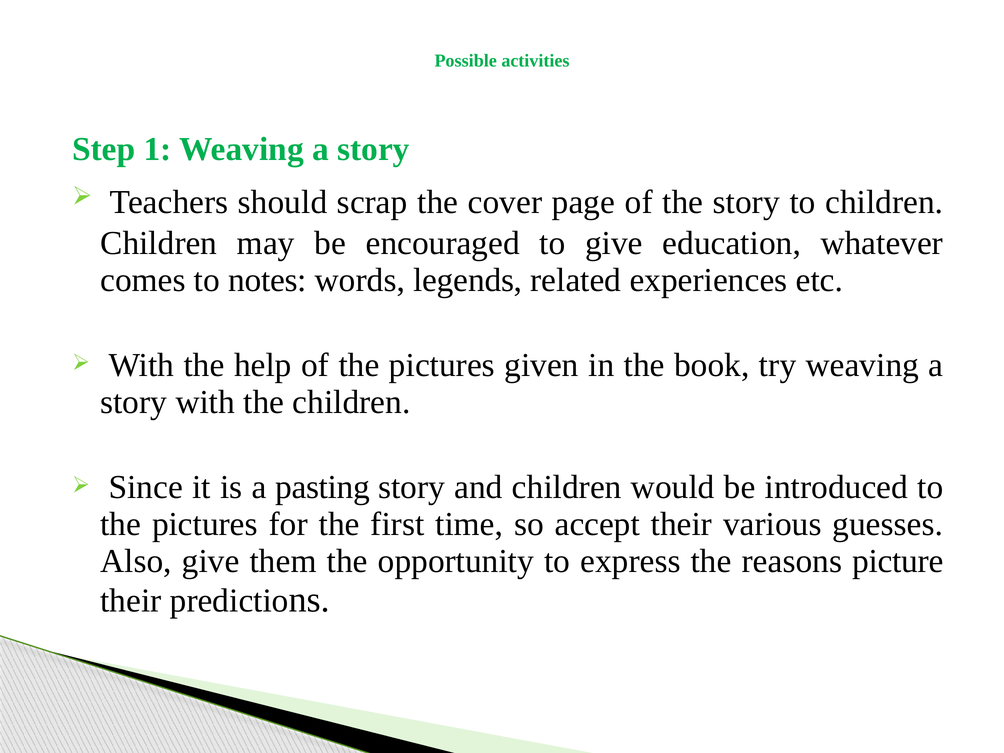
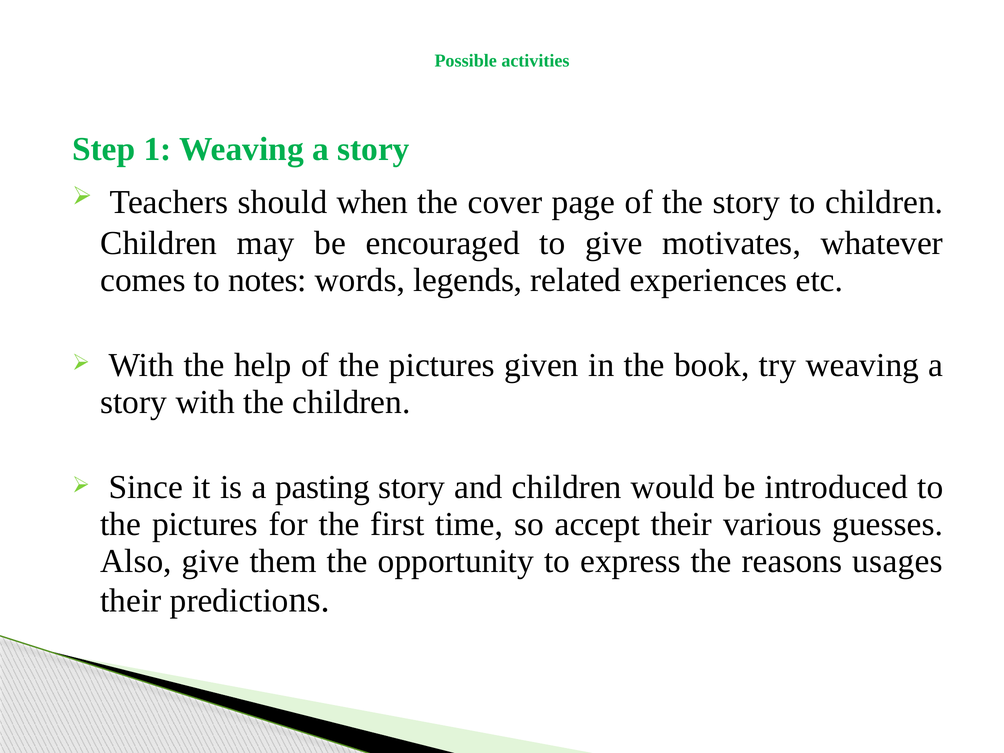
scrap: scrap -> when
education: education -> motivates
picture: picture -> usages
